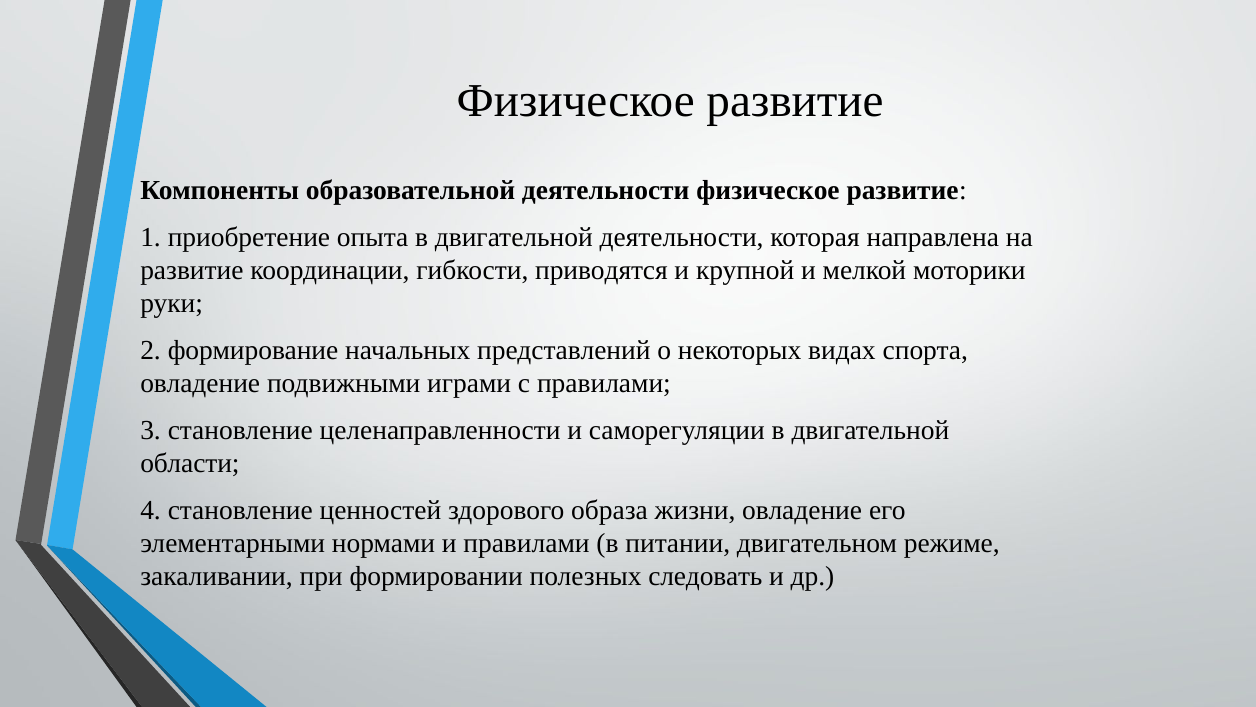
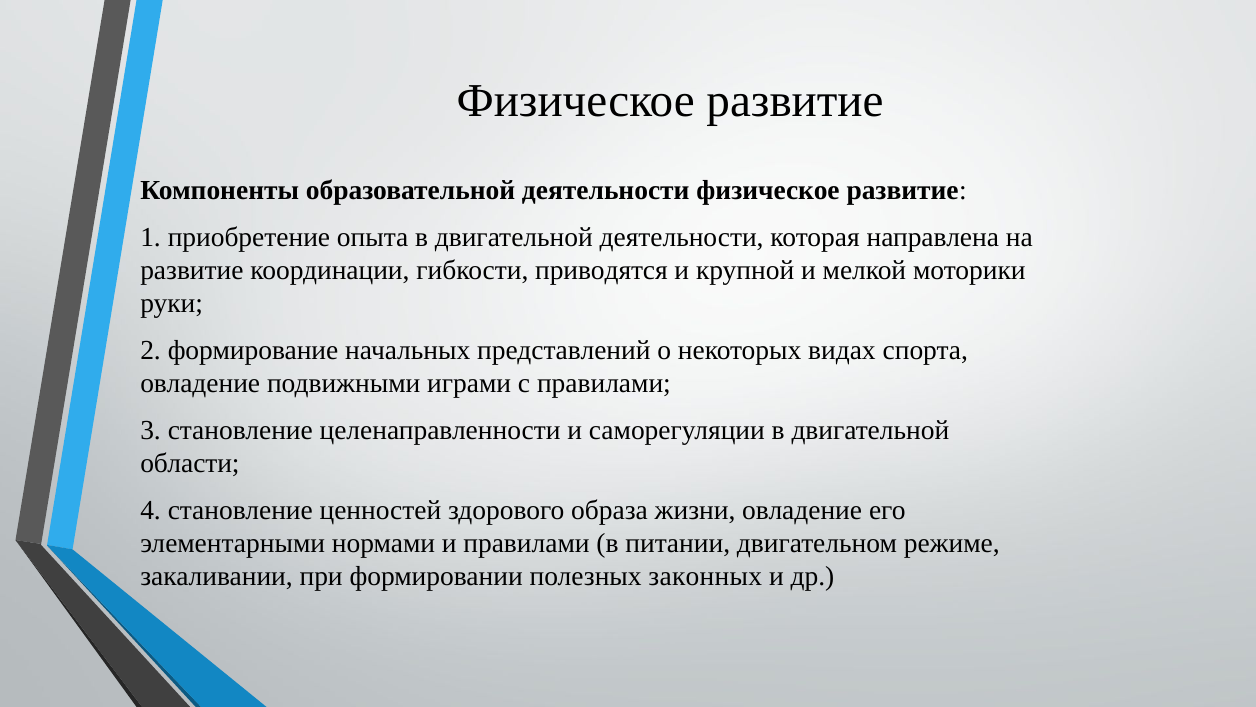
следовать: следовать -> законных
